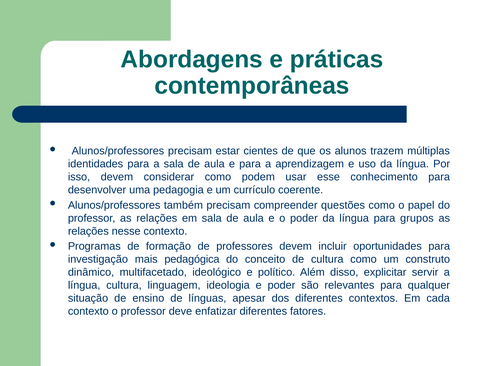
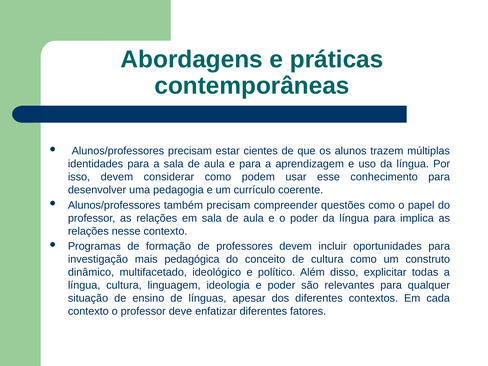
grupos: grupos -> implica
servir: servir -> todas
